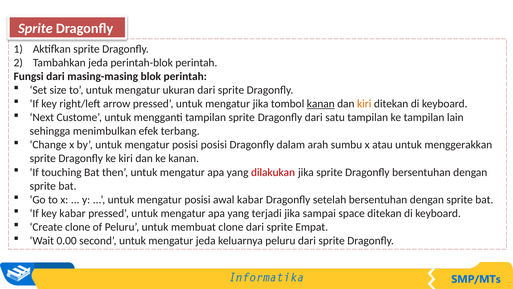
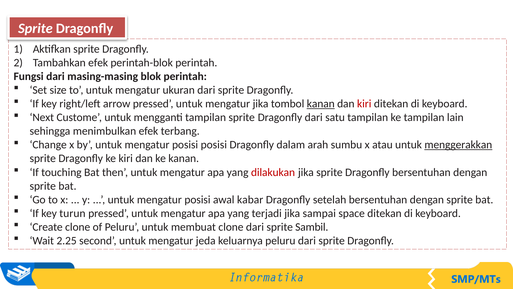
Tambahkan jeda: jeda -> efek
kiri at (364, 104) colour: orange -> red
menggerakkan underline: none -> present
key kabar: kabar -> turun
Empat: Empat -> Sambil
0.00: 0.00 -> 2.25
